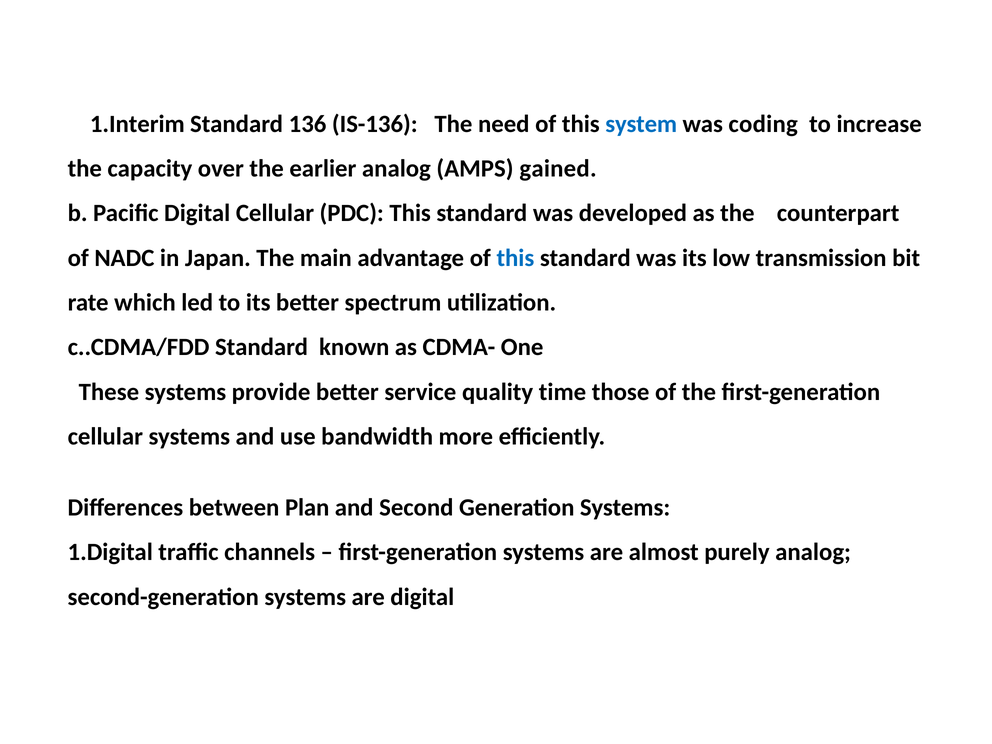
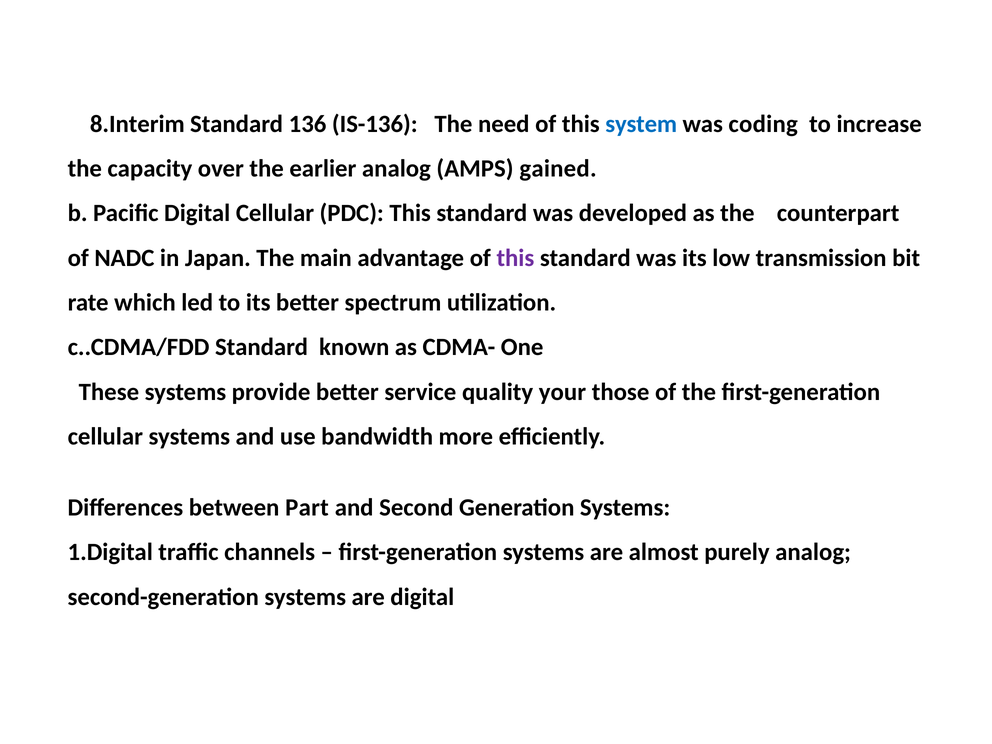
1.Interim: 1.Interim -> 8.Interim
this at (515, 258) colour: blue -> purple
time: time -> your
Plan: Plan -> Part
